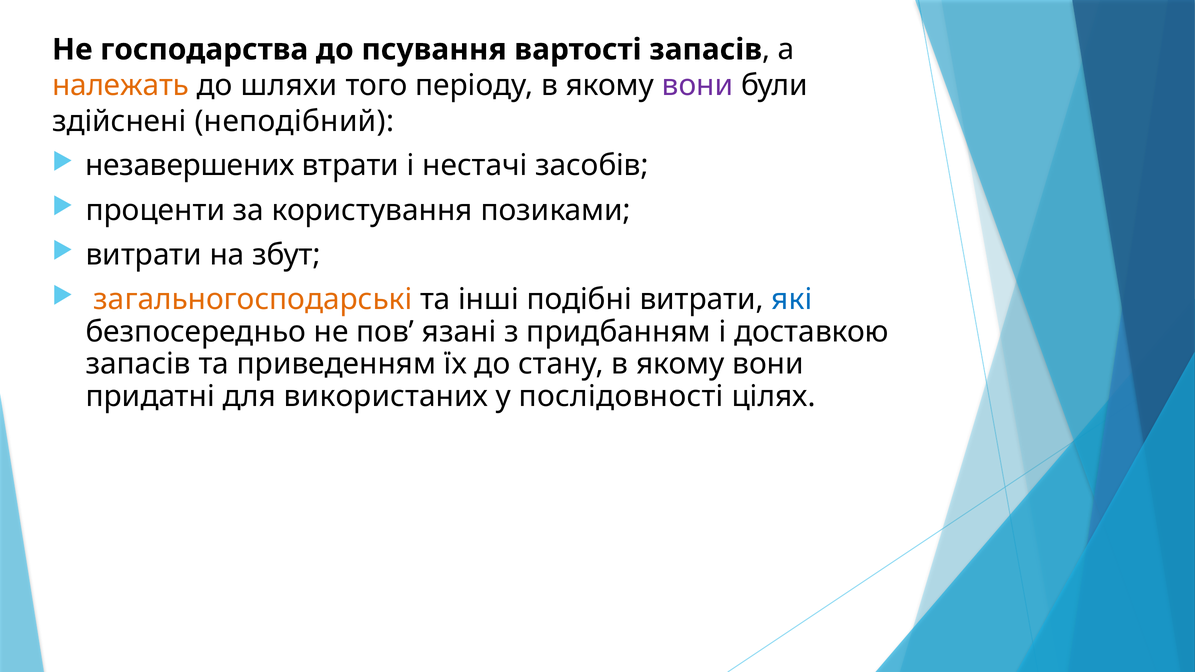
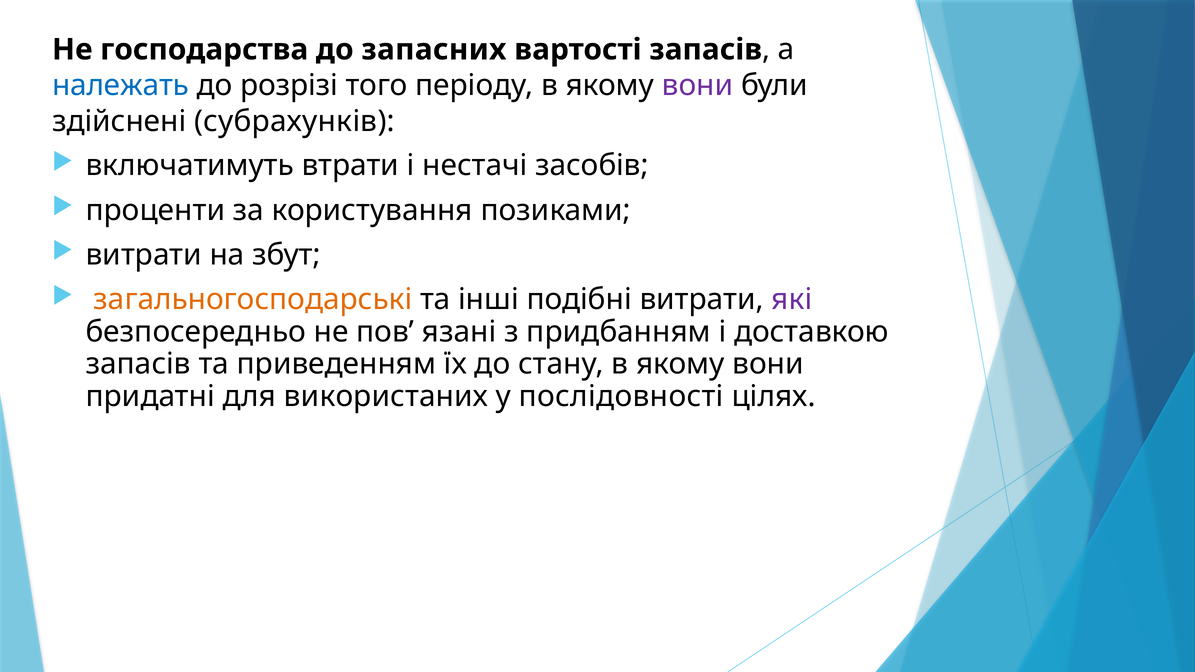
псування: псування -> запасних
належать colour: orange -> blue
шляхи: шляхи -> розрізі
неподібний: неподібний -> субрахунків
незавершених: незавершених -> включатимуть
якi colour: blue -> purple
